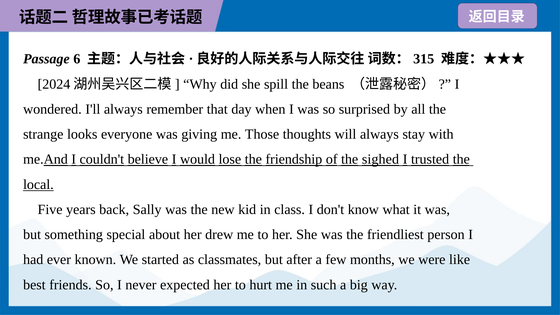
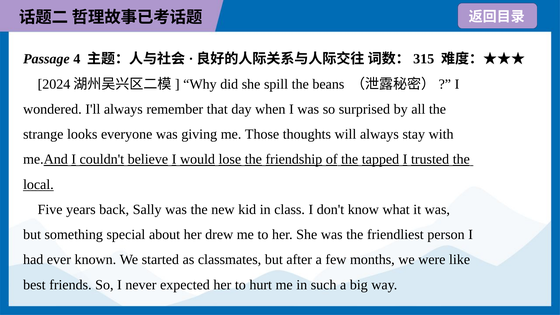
6: 6 -> 4
sighed: sighed -> tapped
